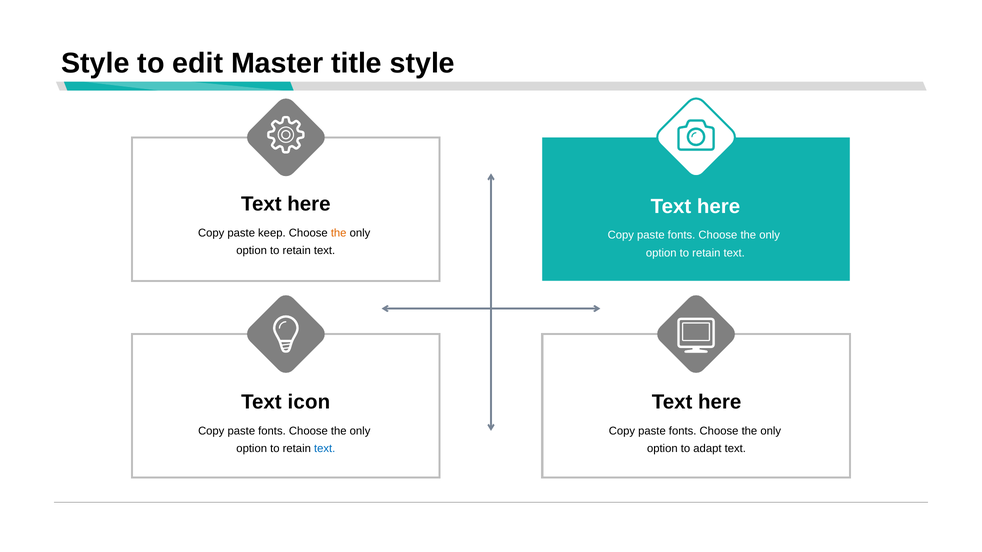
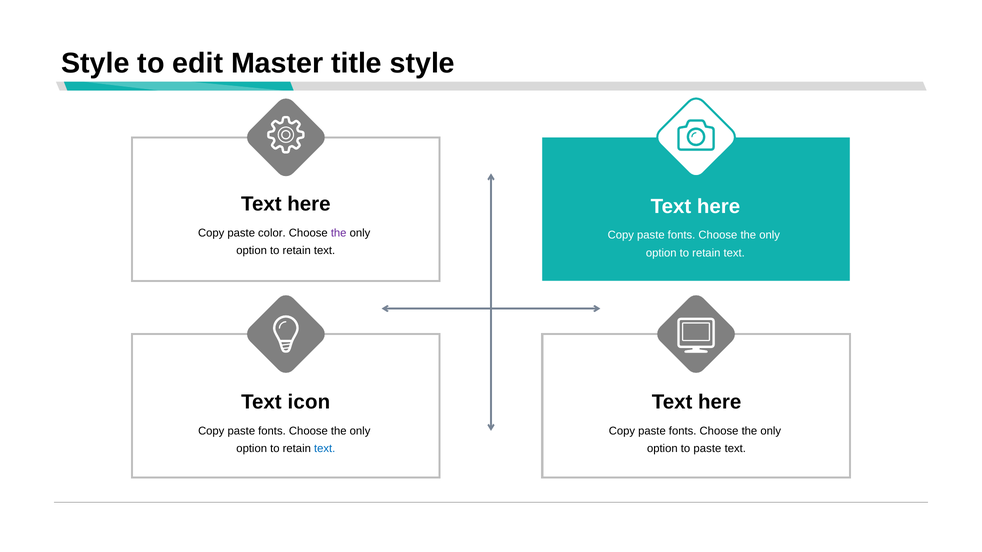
keep: keep -> color
the at (339, 233) colour: orange -> purple
to adapt: adapt -> paste
